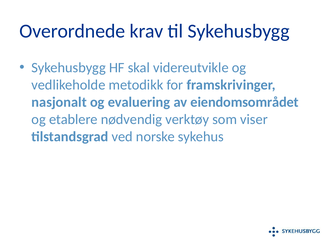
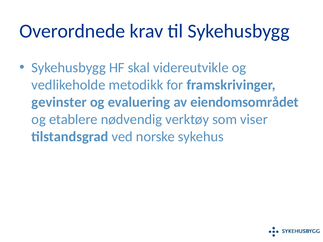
nasjonalt: nasjonalt -> gevinster
